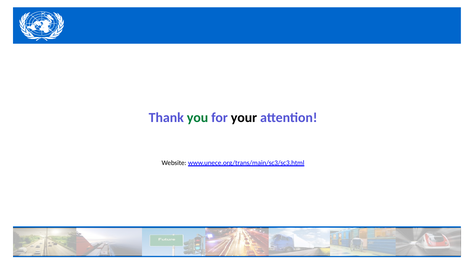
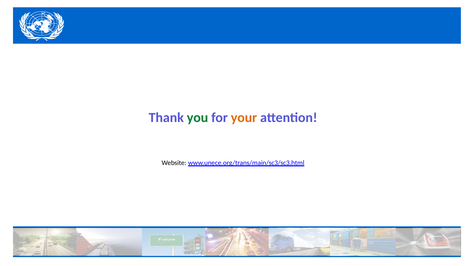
your colour: black -> orange
